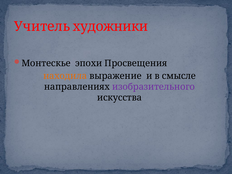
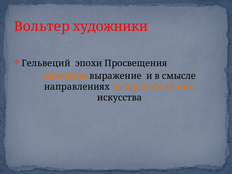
Учитель: Учитель -> Вольтер
Монтескье: Монтескье -> Гельвеций
изобразительного colour: purple -> orange
